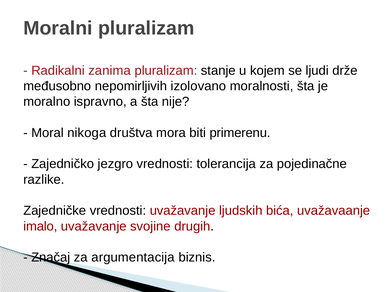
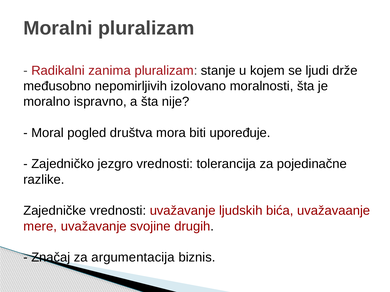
nikoga: nikoga -> pogled
primerenu: primerenu -> upoređuje
imalo: imalo -> mere
